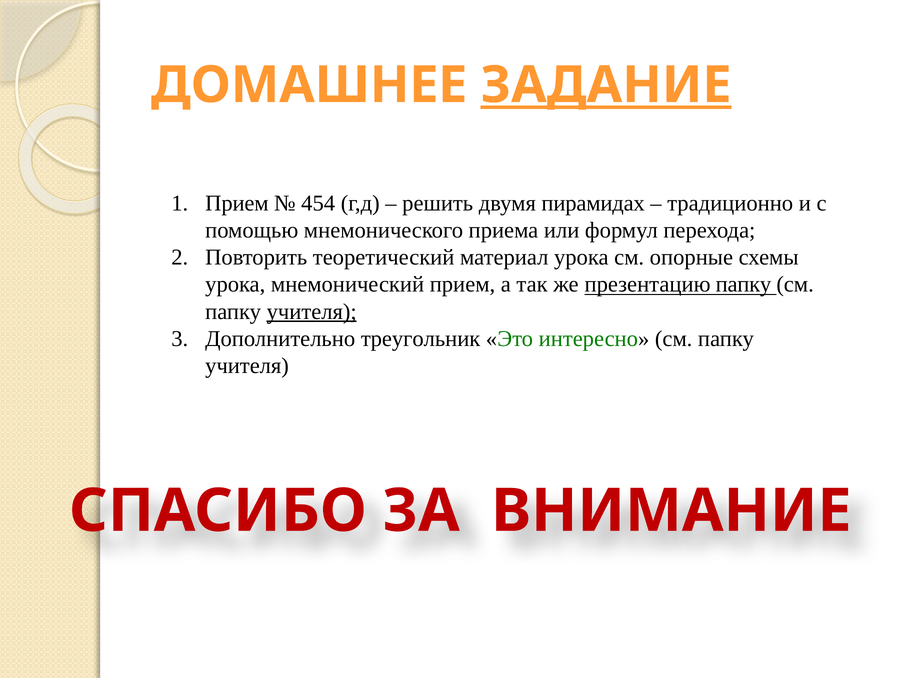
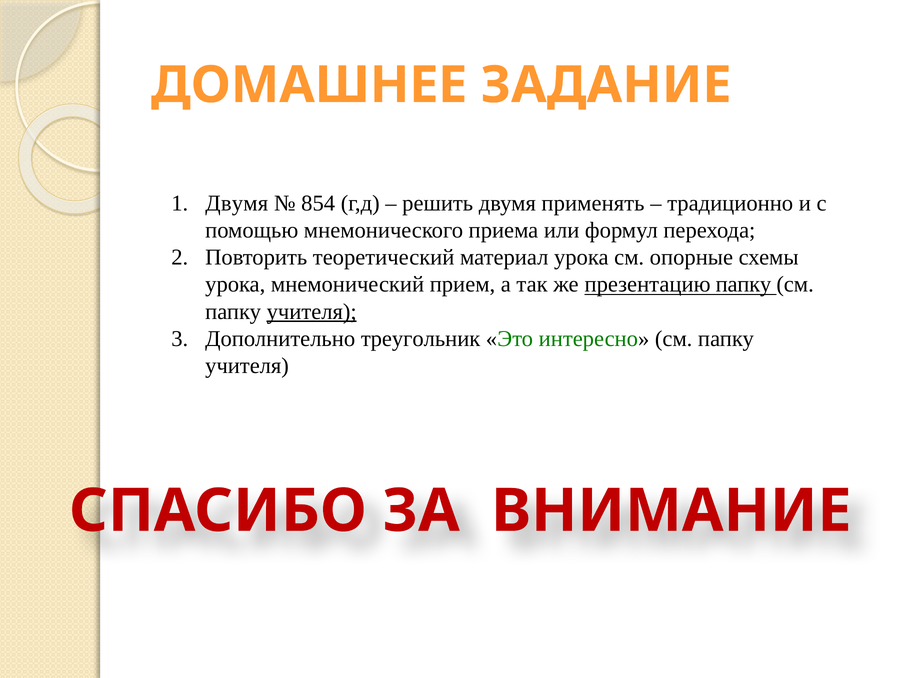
ЗАДАНИЕ underline: present -> none
Прием at (237, 203): Прием -> Двумя
454: 454 -> 854
пирамидах: пирамидах -> применять
